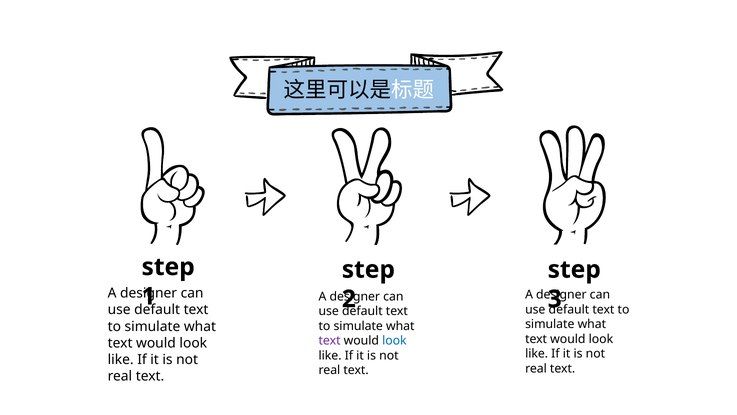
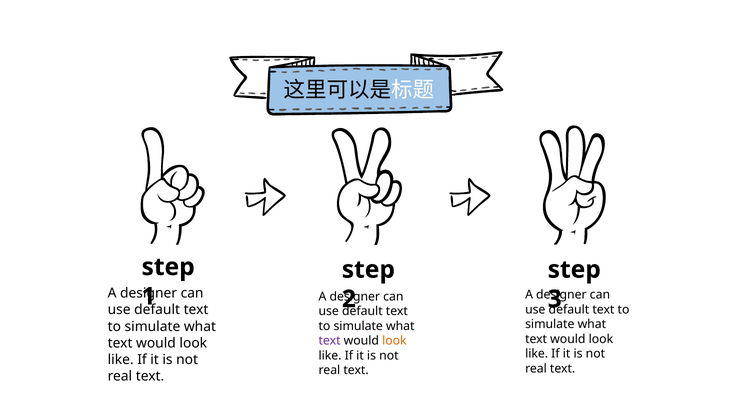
look at (394, 341) colour: blue -> orange
